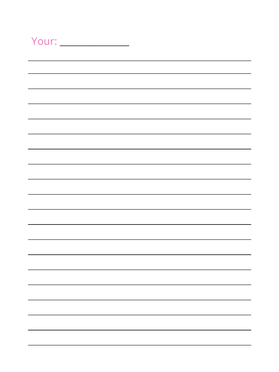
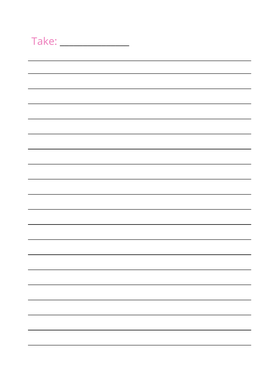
Your: Your -> Take
